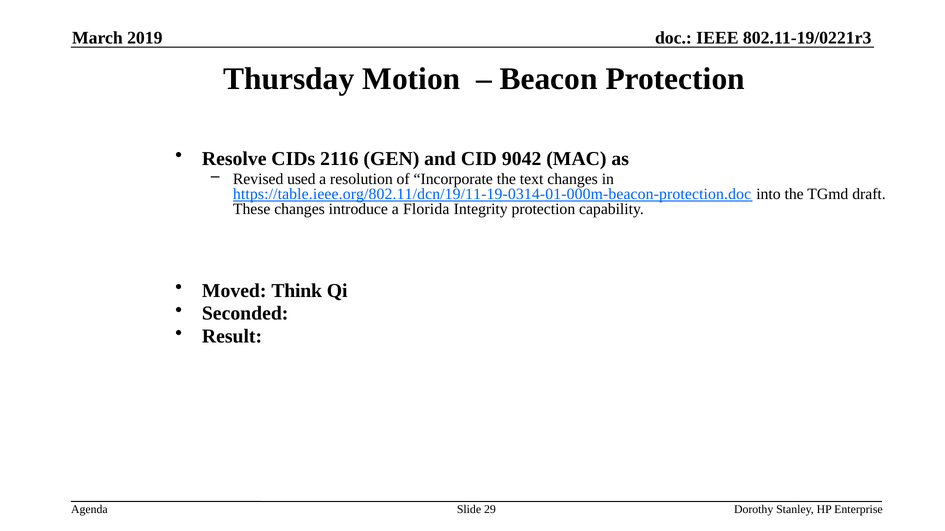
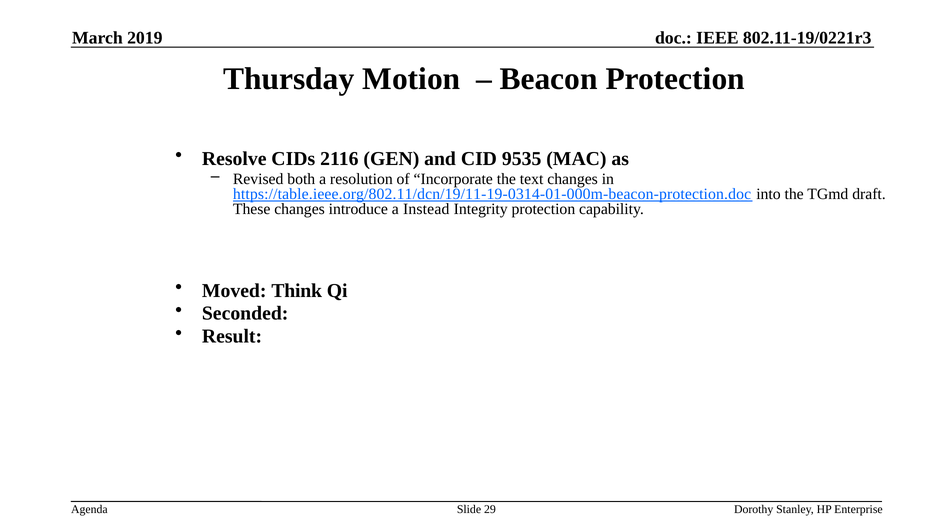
9042: 9042 -> 9535
used: used -> both
Florida: Florida -> Instead
